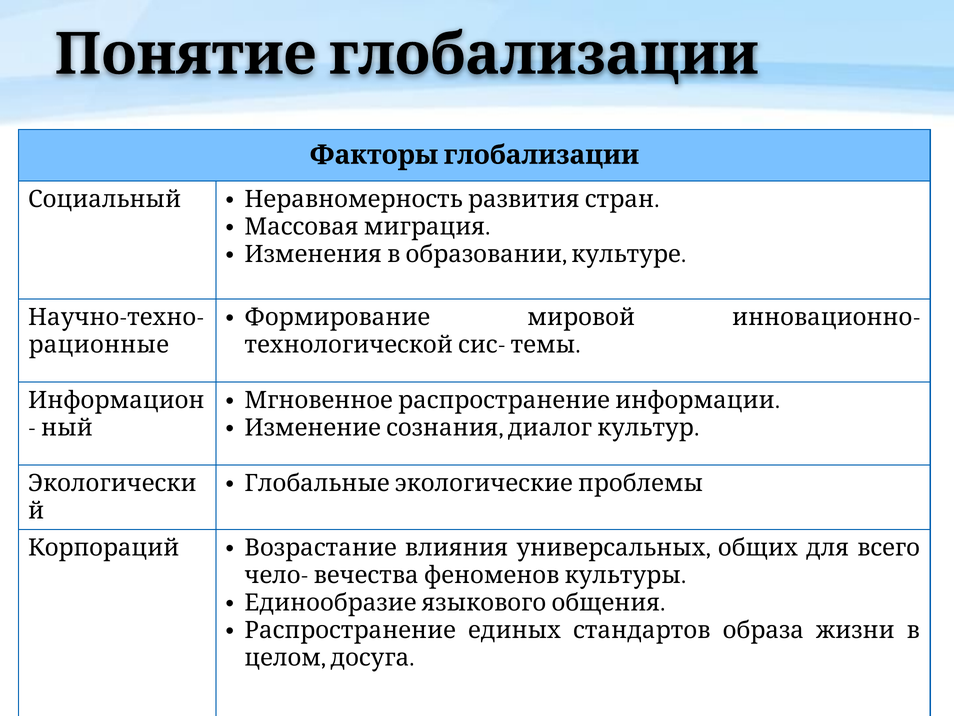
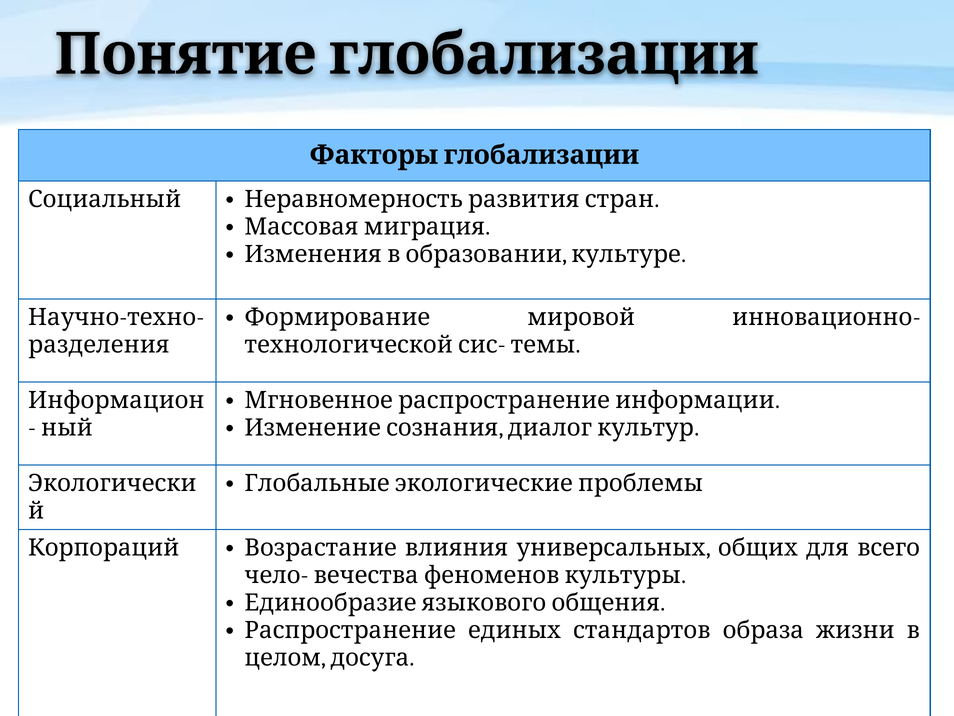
рационные: рационные -> разделения
